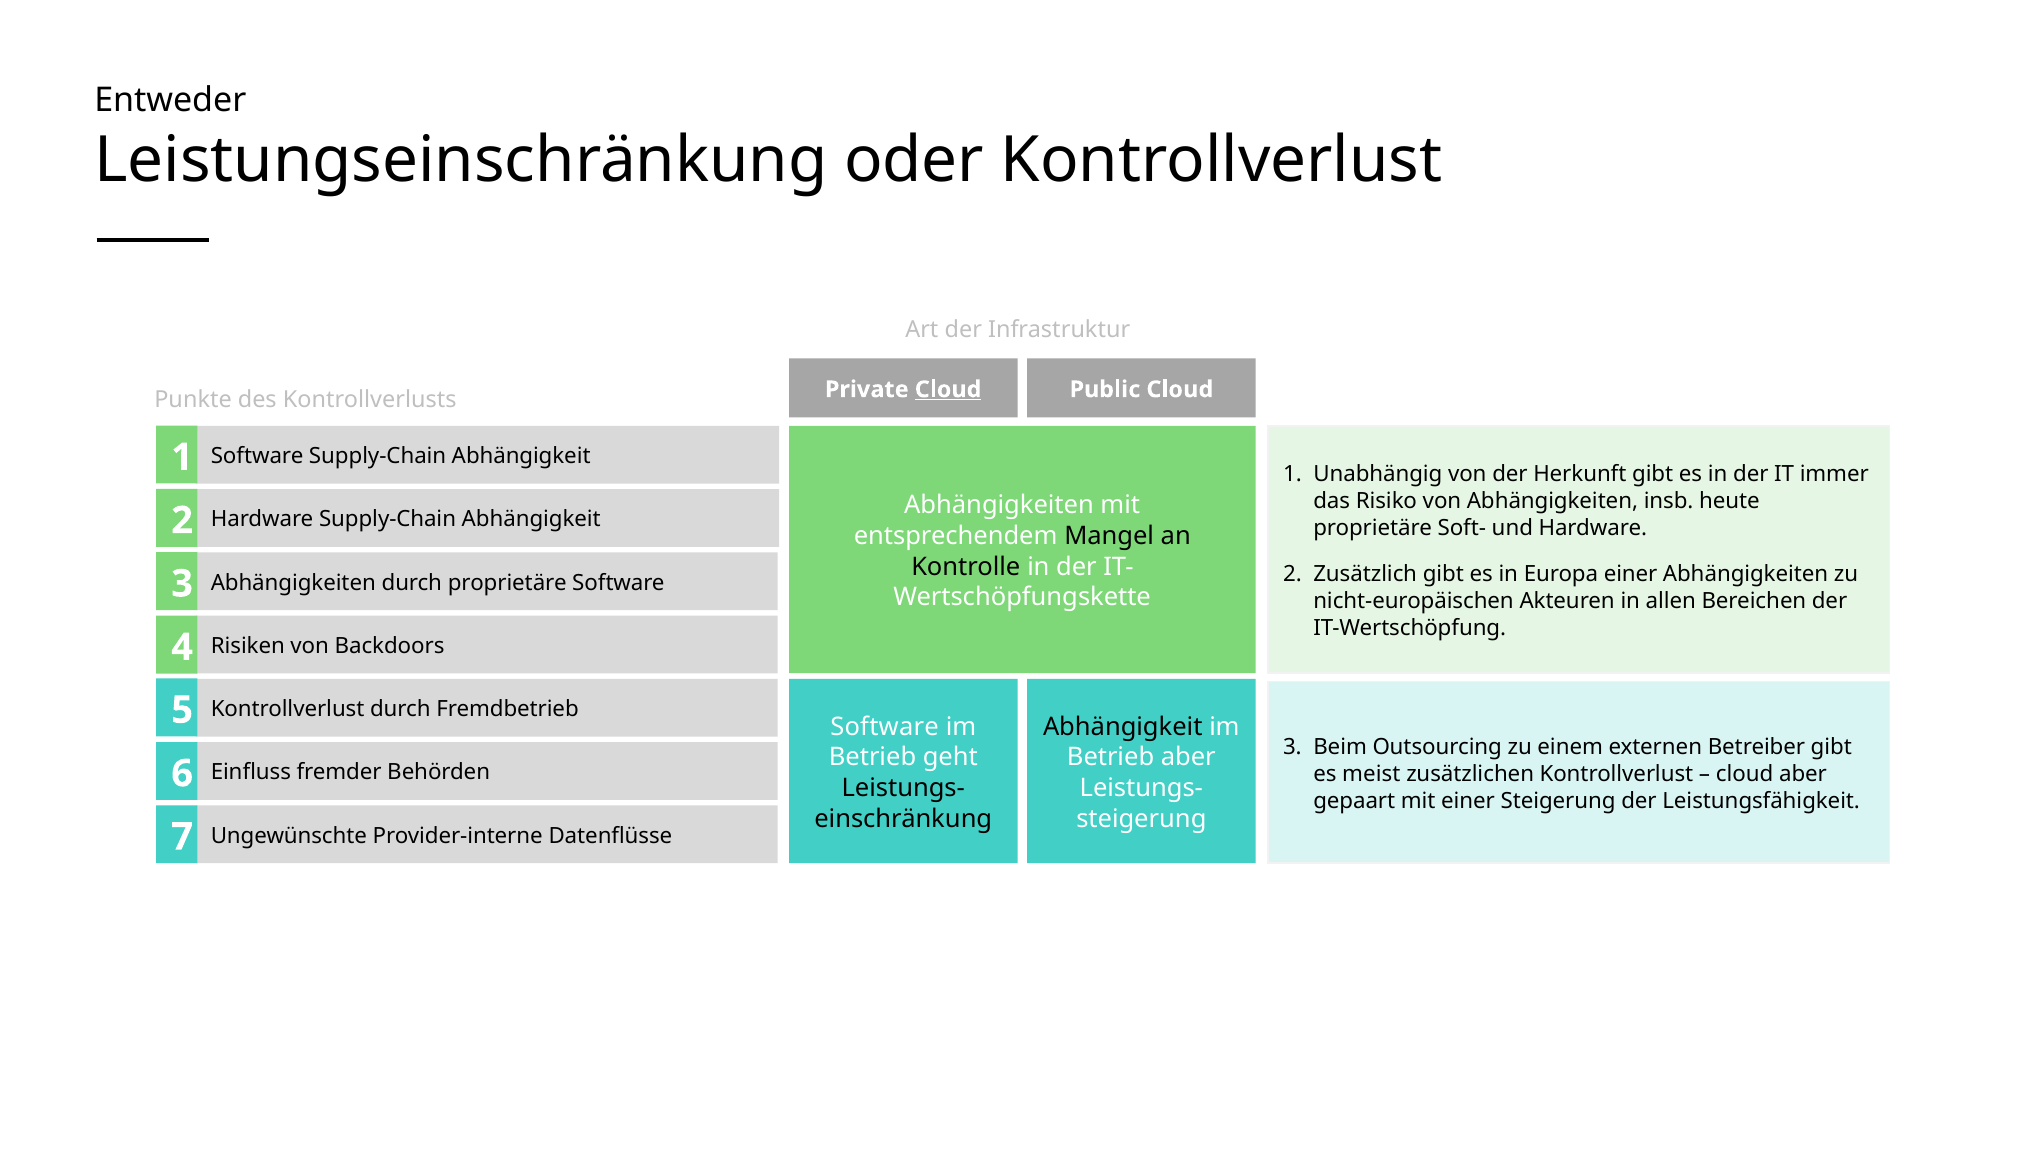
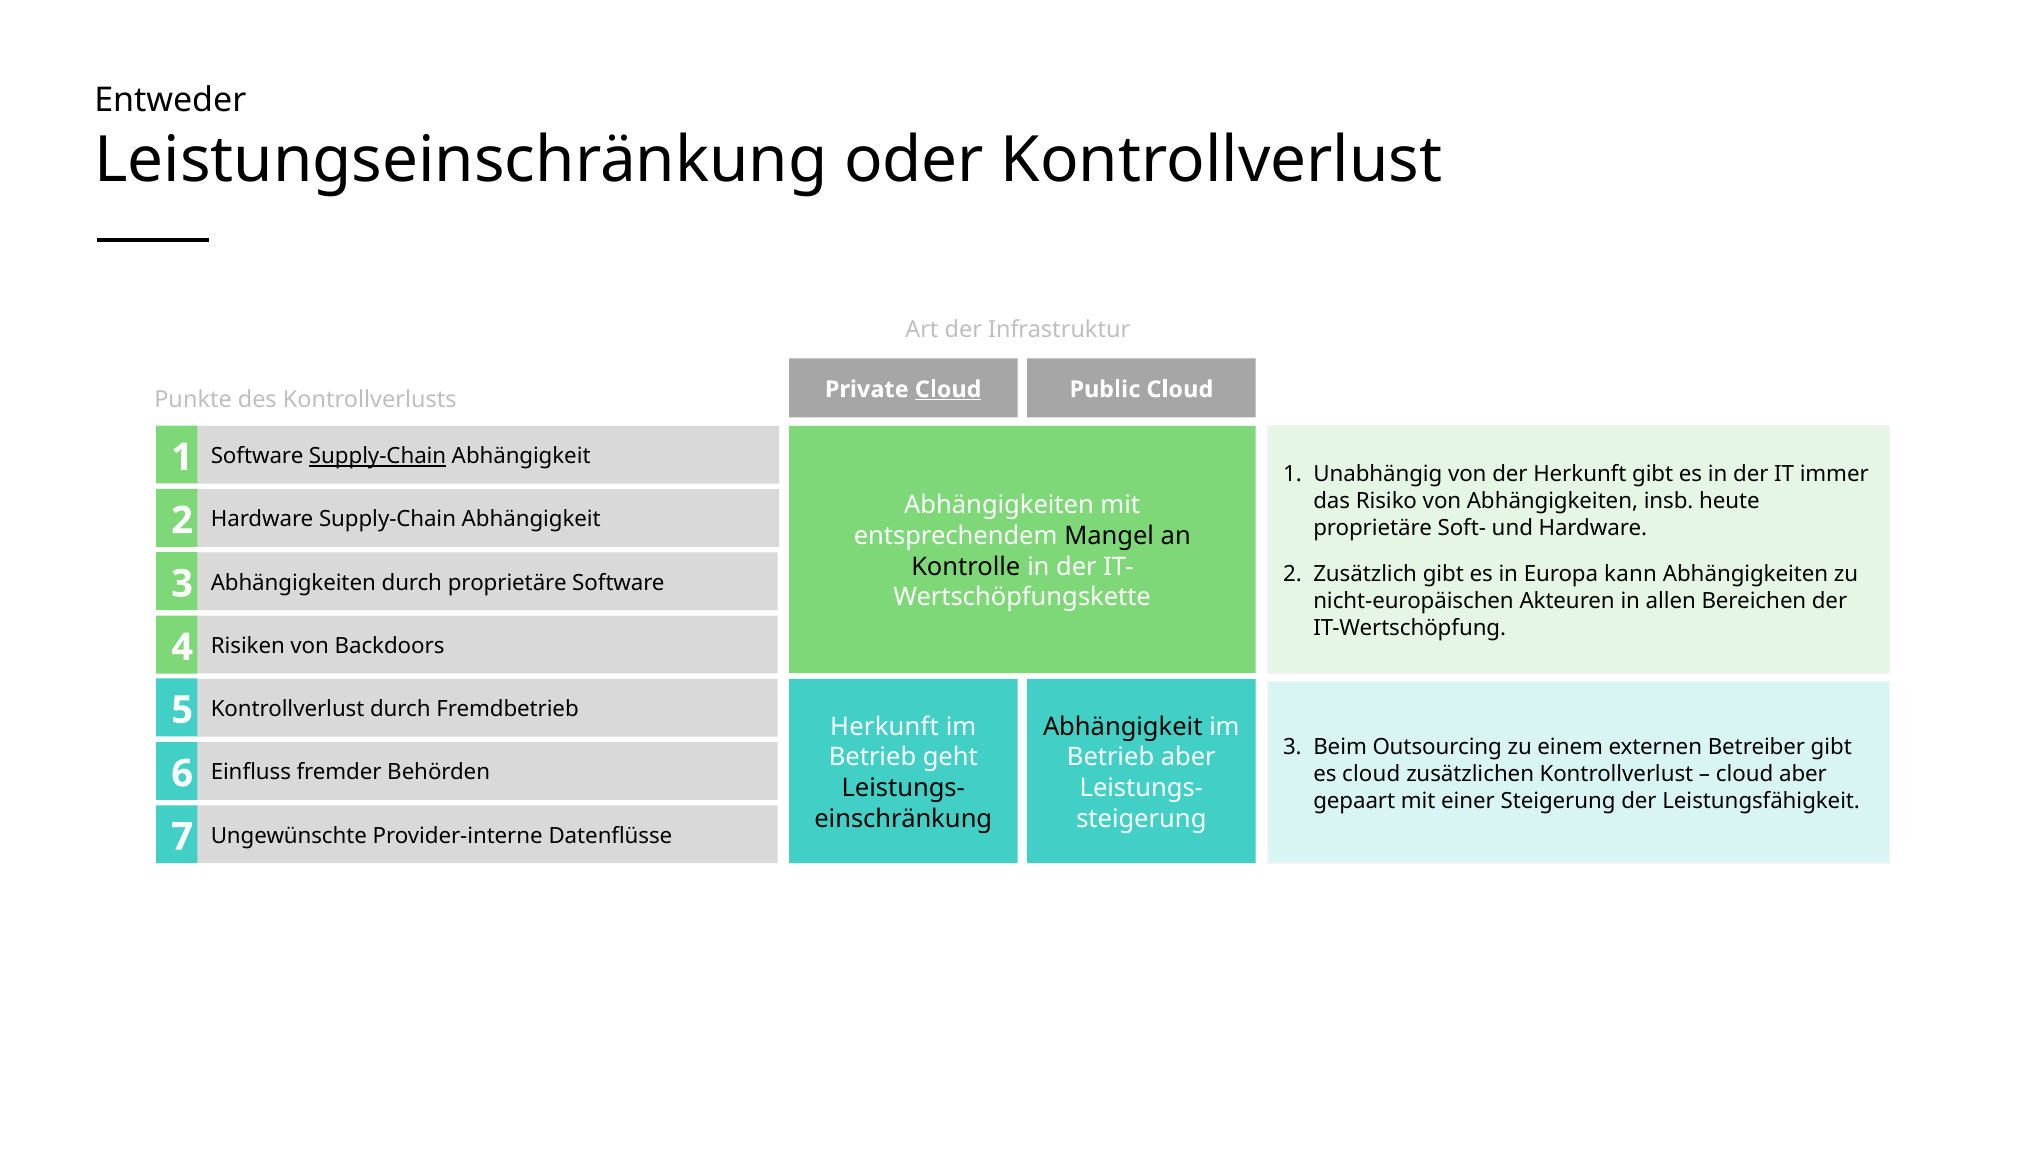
Supply-Chain at (378, 456) underline: none -> present
Europa einer: einer -> kann
Software at (885, 727): Software -> Herkunft
es meist: meist -> cloud
